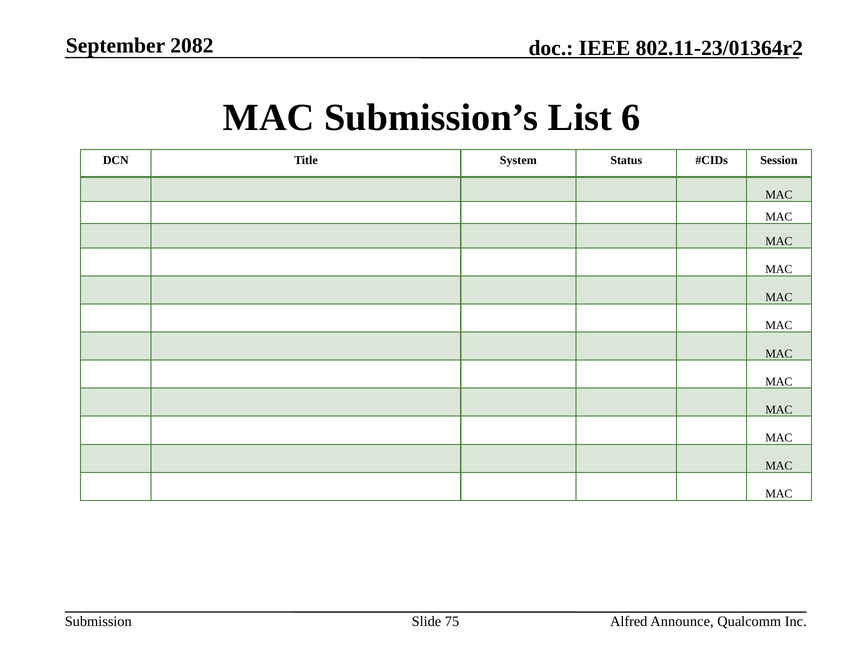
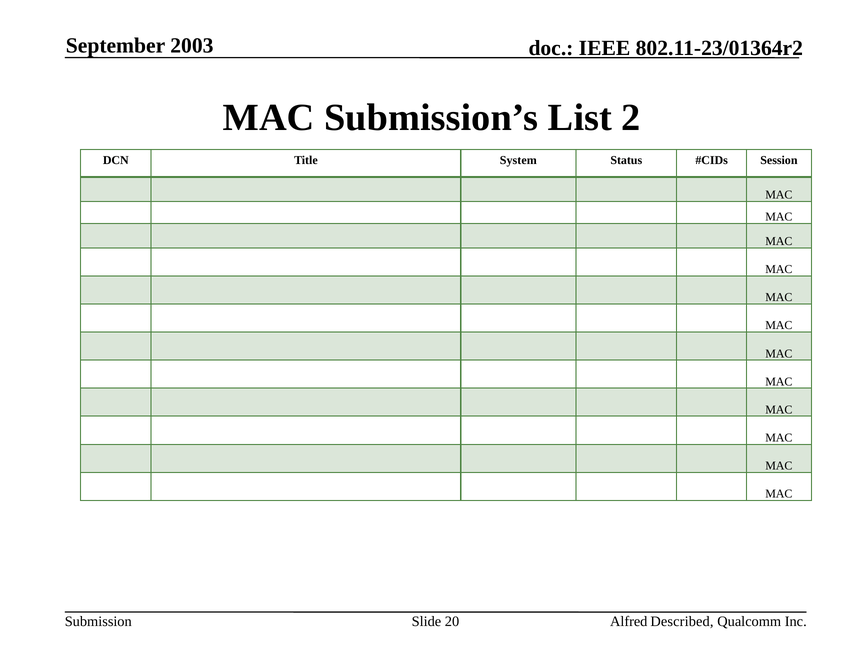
2082: 2082 -> 2003
6: 6 -> 2
75: 75 -> 20
Announce: Announce -> Described
